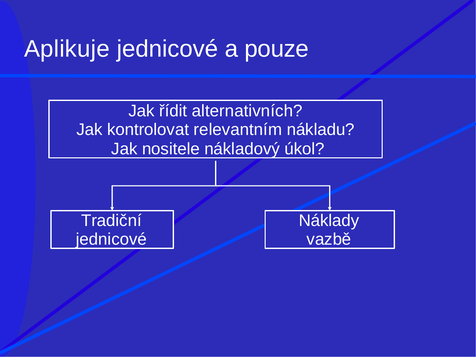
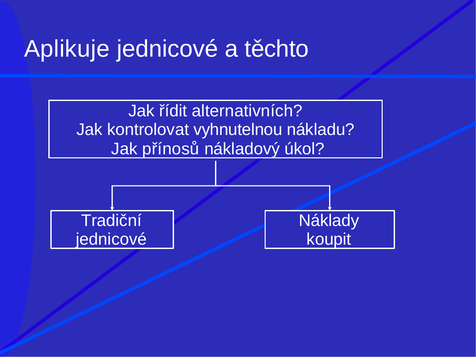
pouze: pouze -> těchto
relevantním: relevantním -> vyhnutelnou
nositele: nositele -> přínosů
vazbě: vazbě -> koupit
